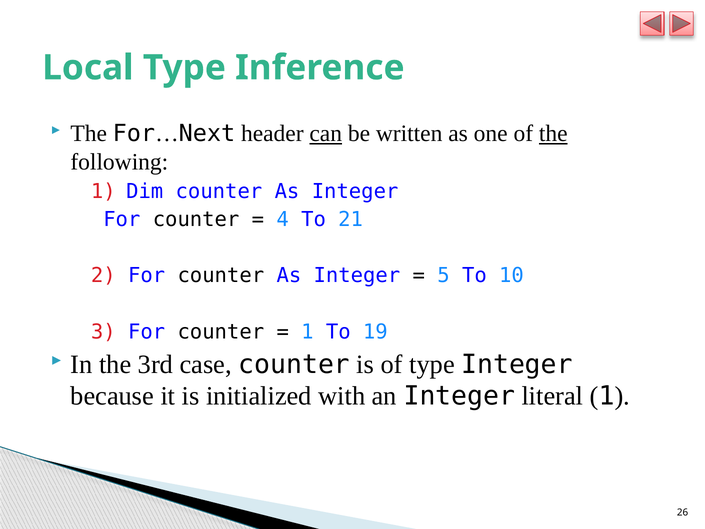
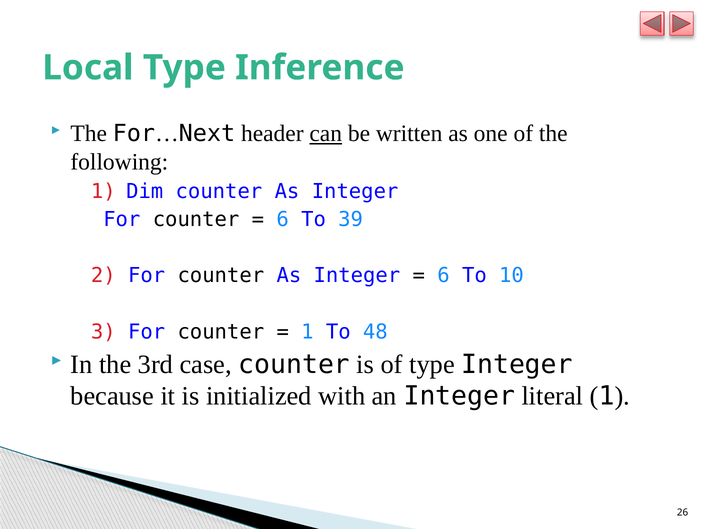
the at (553, 133) underline: present -> none
4 at (283, 219): 4 -> 6
21: 21 -> 39
5 at (444, 276): 5 -> 6
19: 19 -> 48
